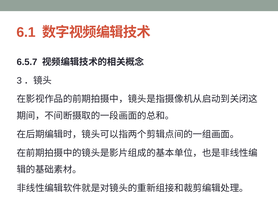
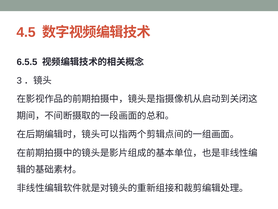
6.1: 6.1 -> 4.5
6.5.7: 6.5.7 -> 6.5.5
